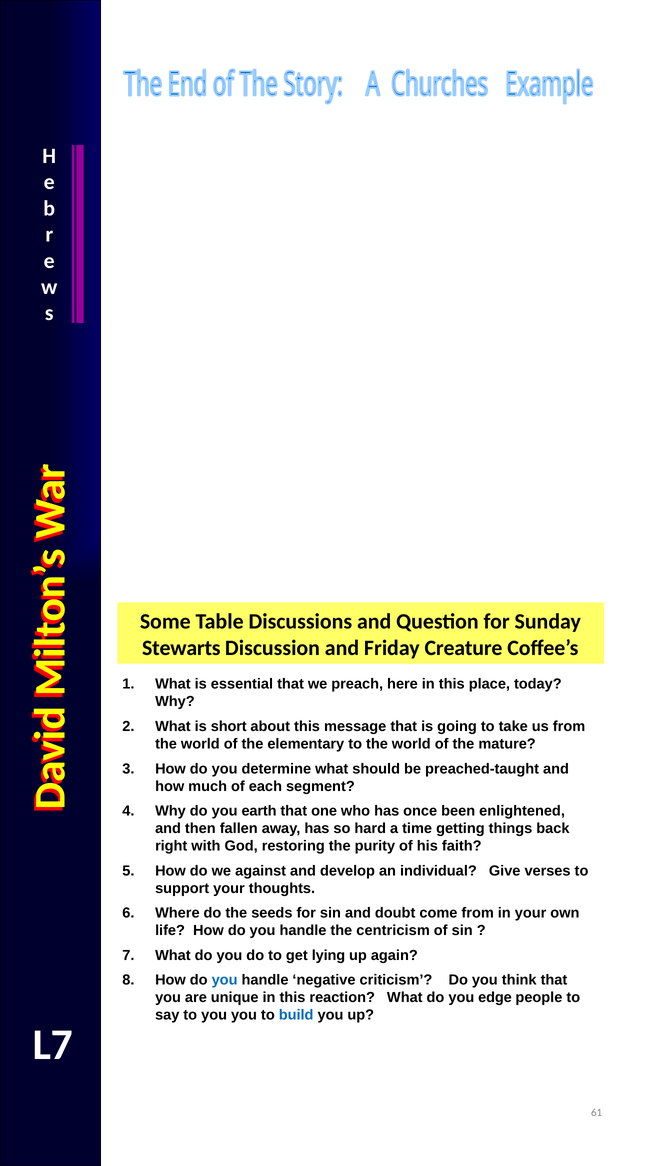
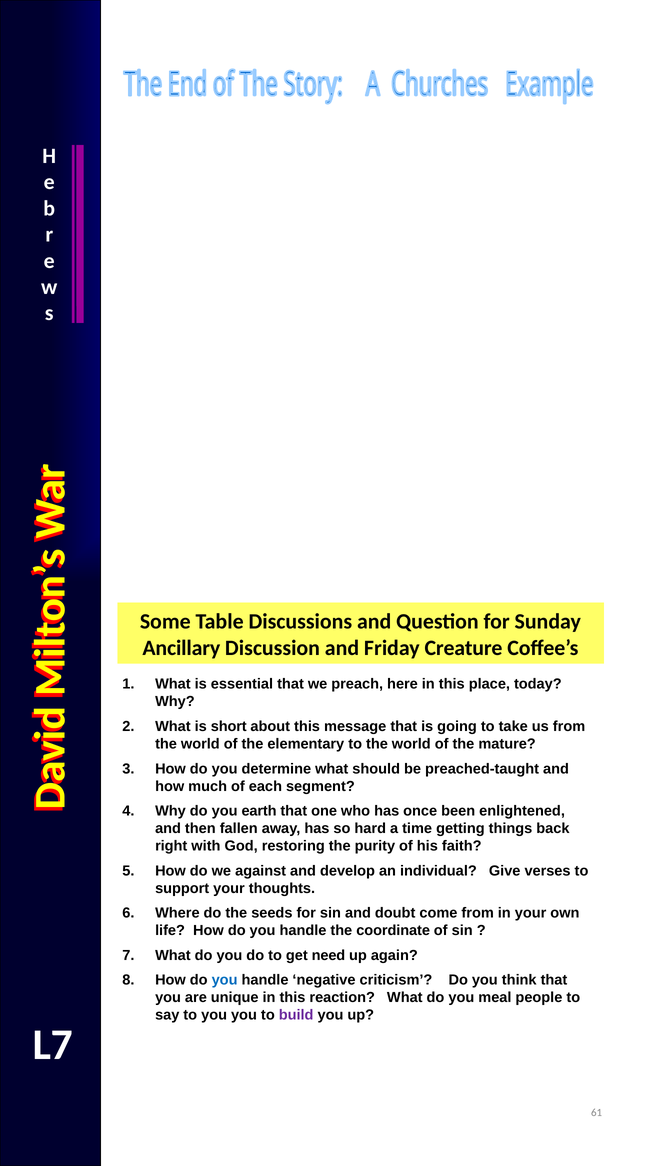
Stewarts: Stewarts -> Ancillary
centricism: centricism -> coordinate
lying: lying -> need
edge: edge -> meal
build colour: blue -> purple
